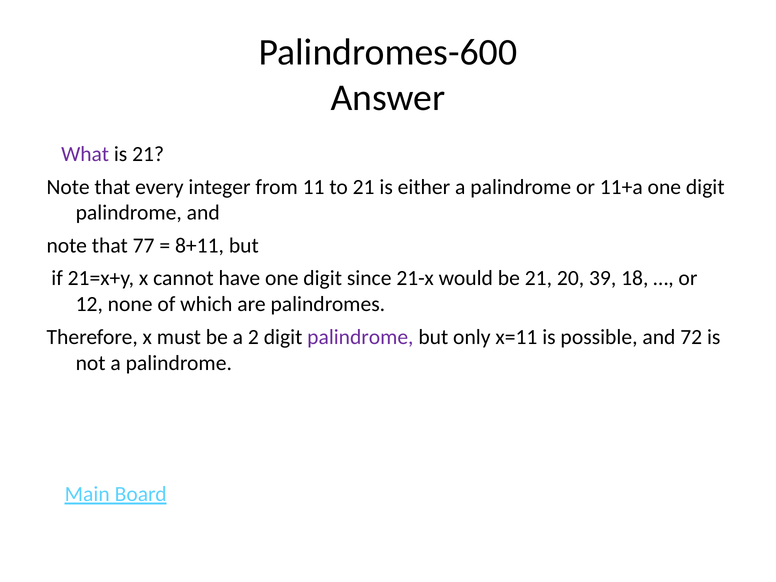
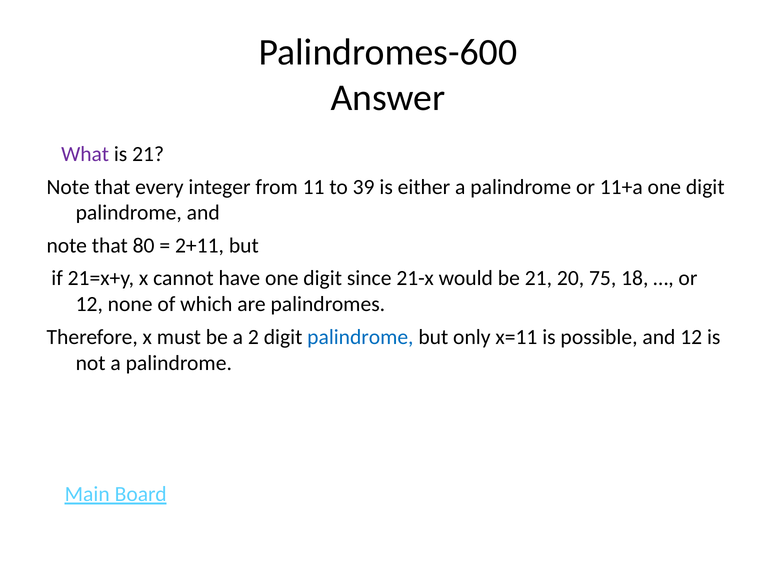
to 21: 21 -> 39
77: 77 -> 80
8+11: 8+11 -> 2+11
39: 39 -> 75
palindrome at (360, 337) colour: purple -> blue
and 72: 72 -> 12
